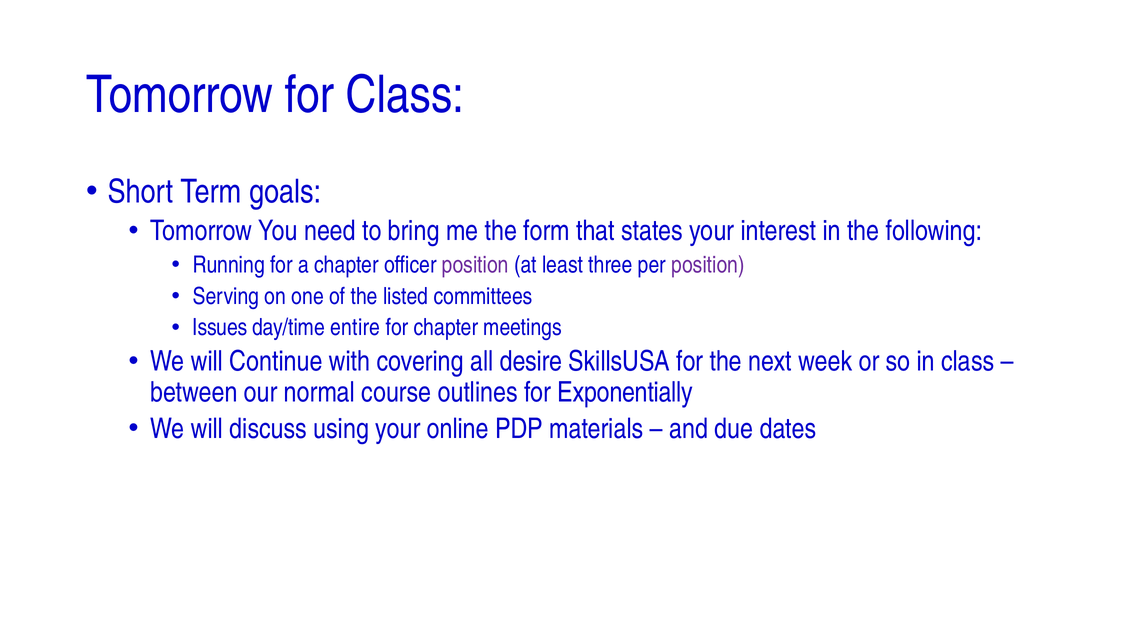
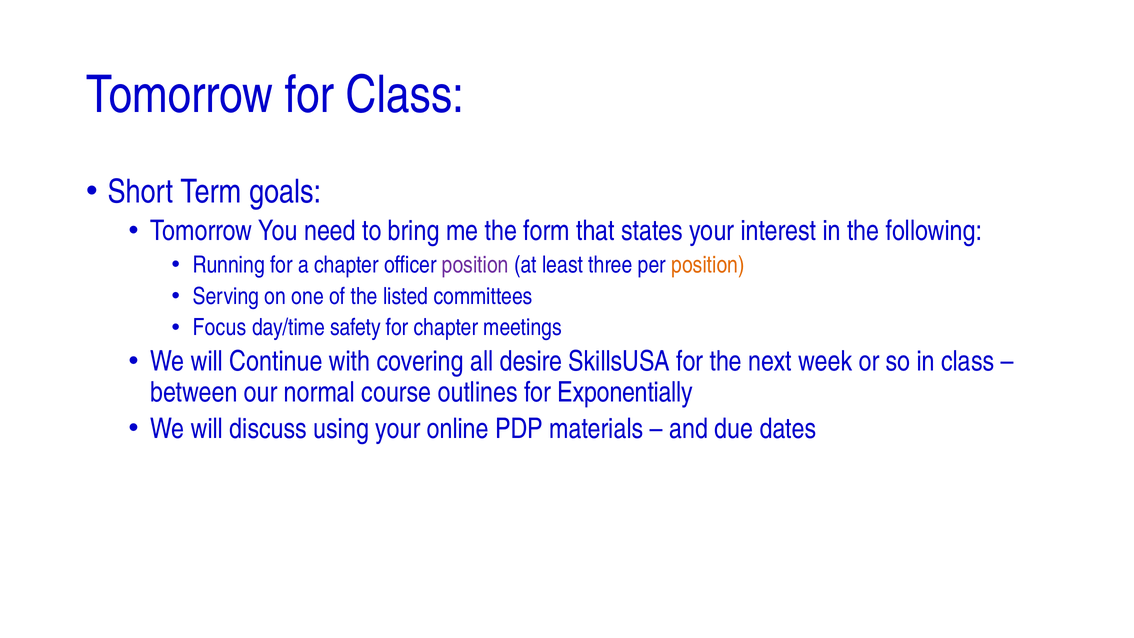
position at (708, 265) colour: purple -> orange
Issues: Issues -> Focus
entire: entire -> safety
